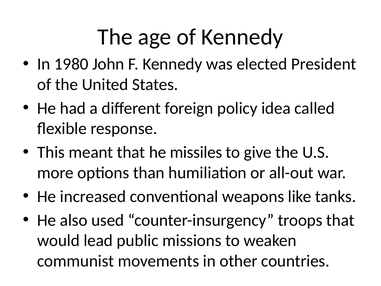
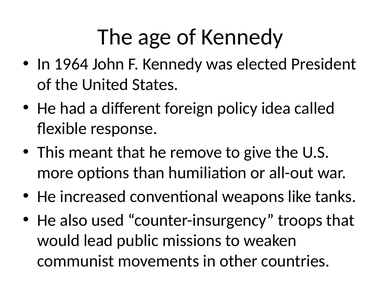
1980: 1980 -> 1964
missiles: missiles -> remove
